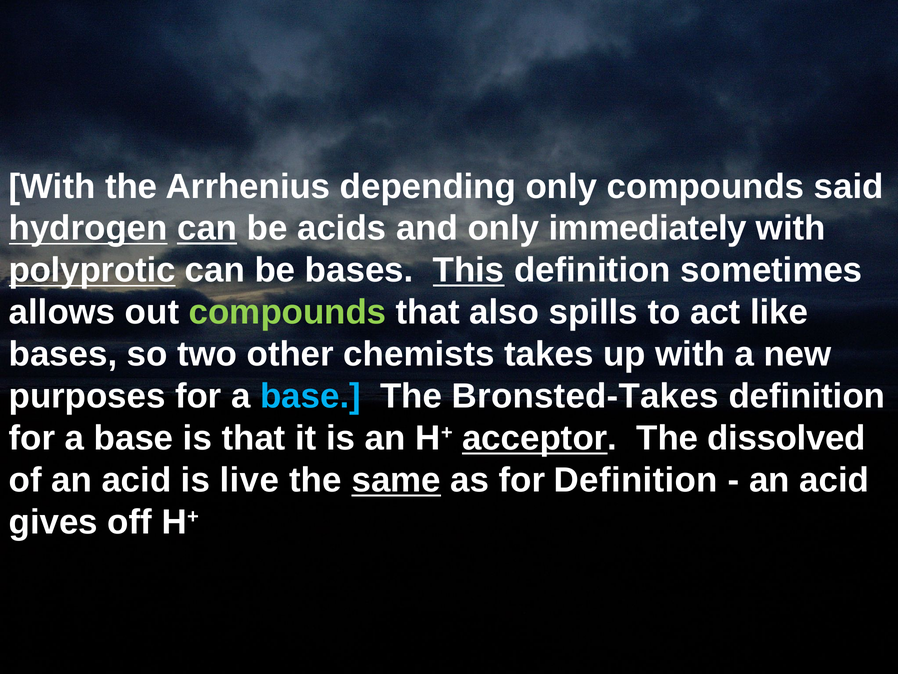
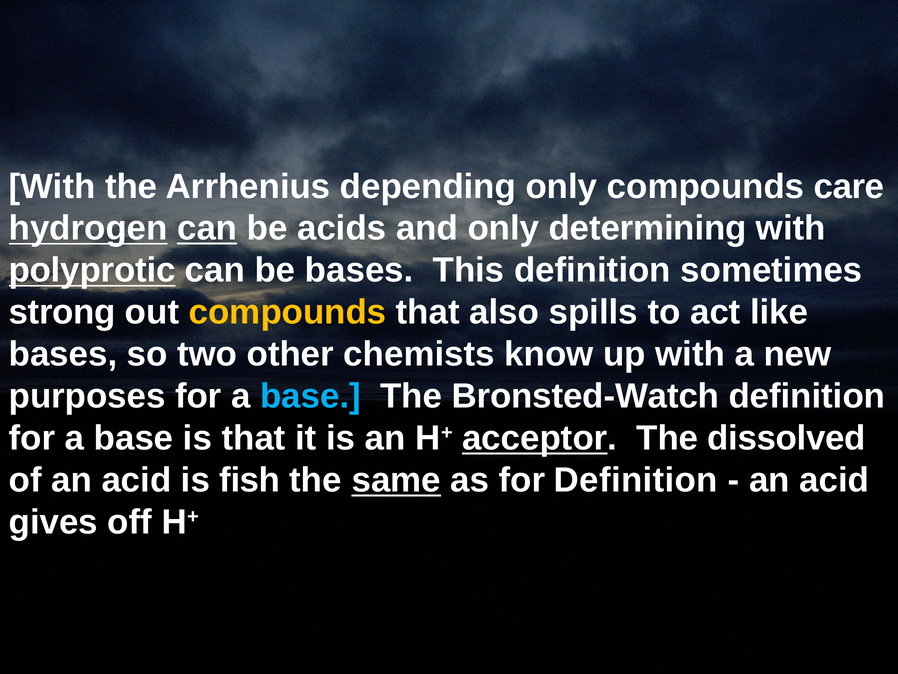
said: said -> care
immediately: immediately -> determining
This underline: present -> none
allows: allows -> strong
compounds at (288, 312) colour: light green -> yellow
takes: takes -> know
Bronsted-Takes: Bronsted-Takes -> Bronsted-Watch
live: live -> fish
